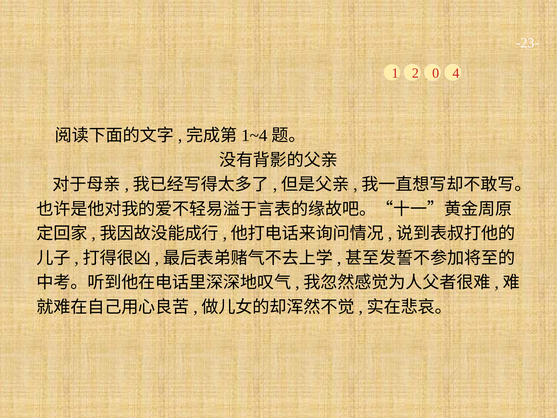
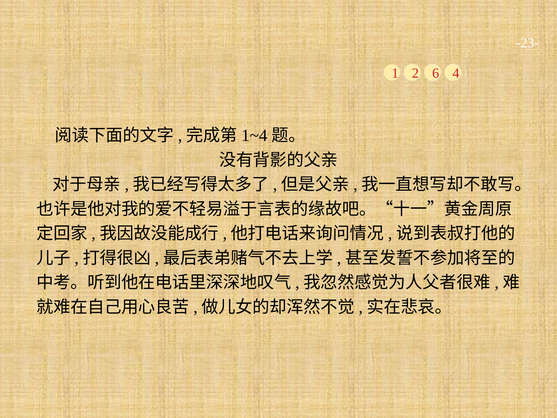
0: 0 -> 6
